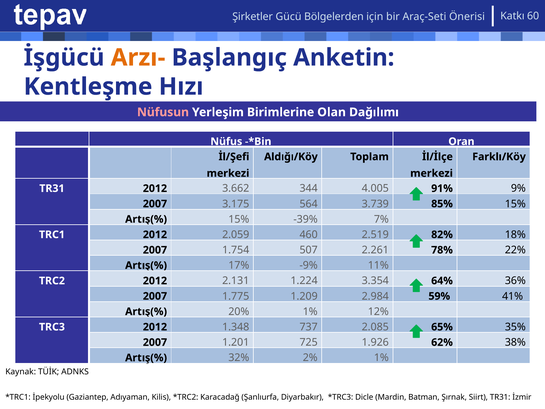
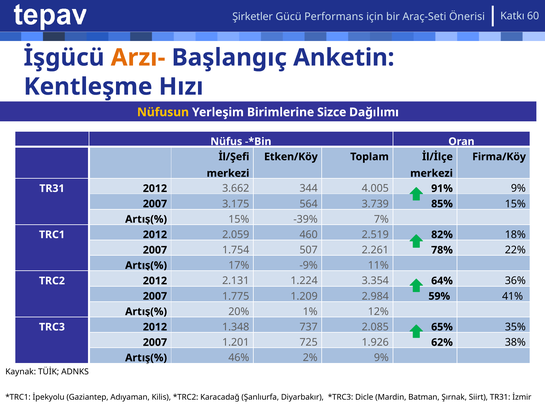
Bölgelerden: Bölgelerden -> Performans
Nüfusun colour: pink -> yellow
Olan: Olan -> Sizce
Aldığı/Köy: Aldığı/Köy -> Etken/Köy
Farklı/Köy: Farklı/Köy -> Firma/Köy
32%: 32% -> 46%
2% 1%: 1% -> 9%
